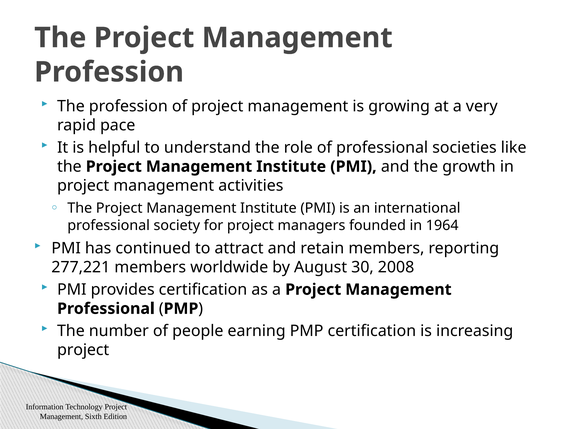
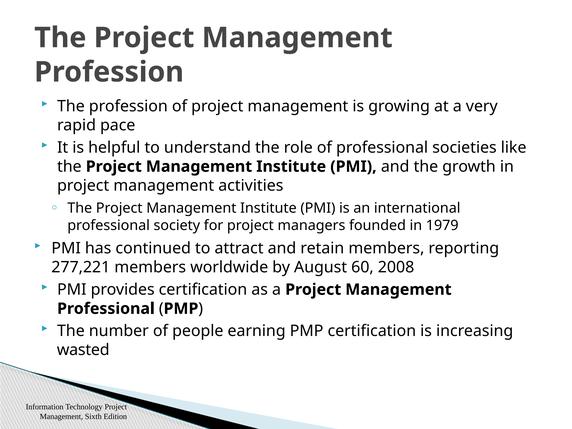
1964: 1964 -> 1979
30: 30 -> 60
project at (83, 350): project -> wasted
